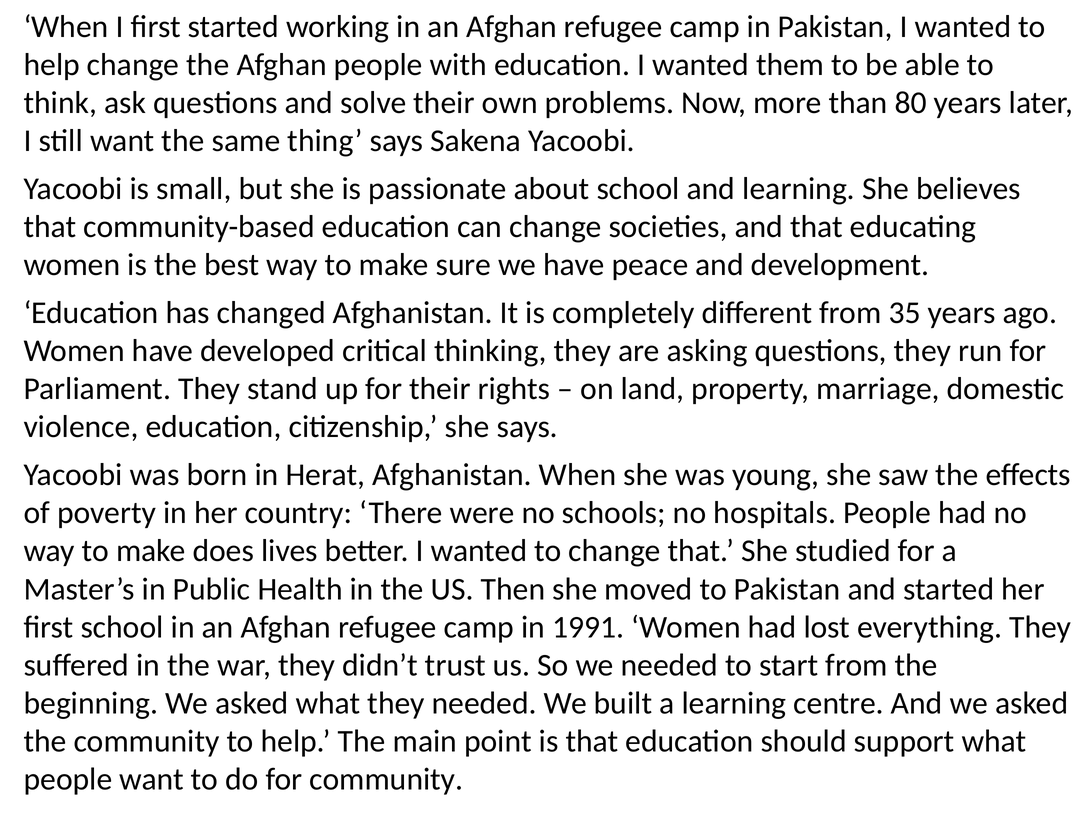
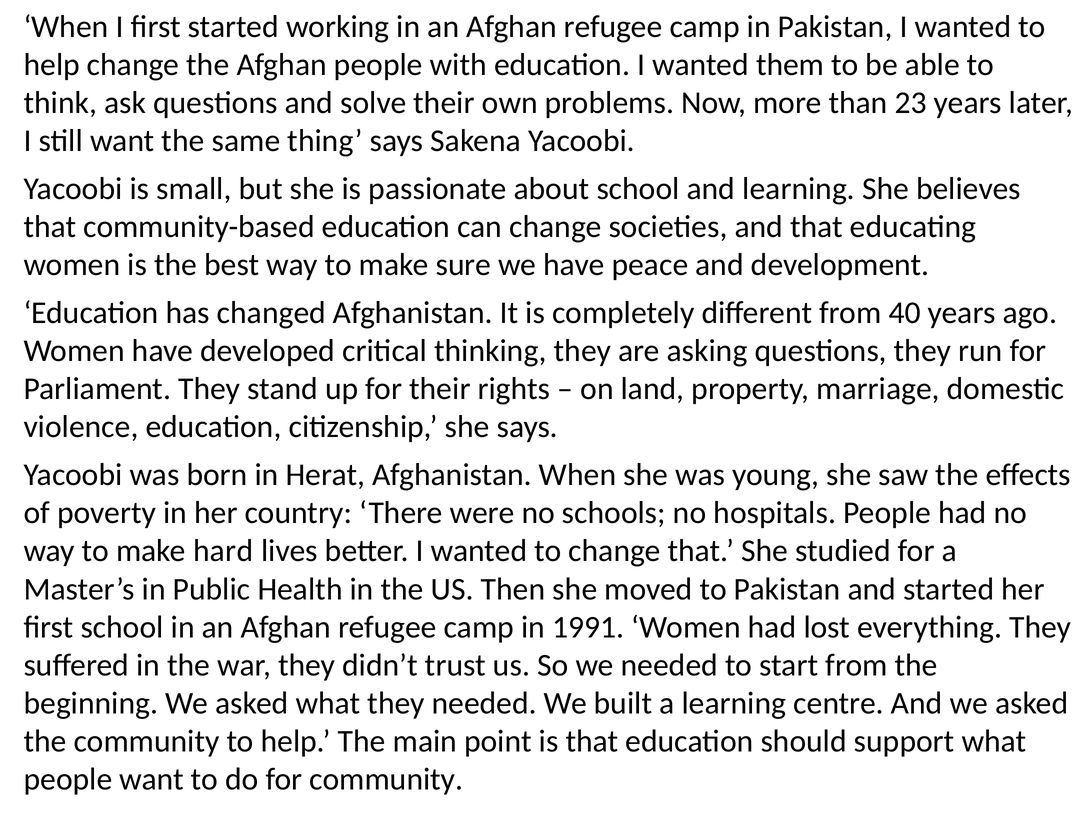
80: 80 -> 23
35: 35 -> 40
does: does -> hard
